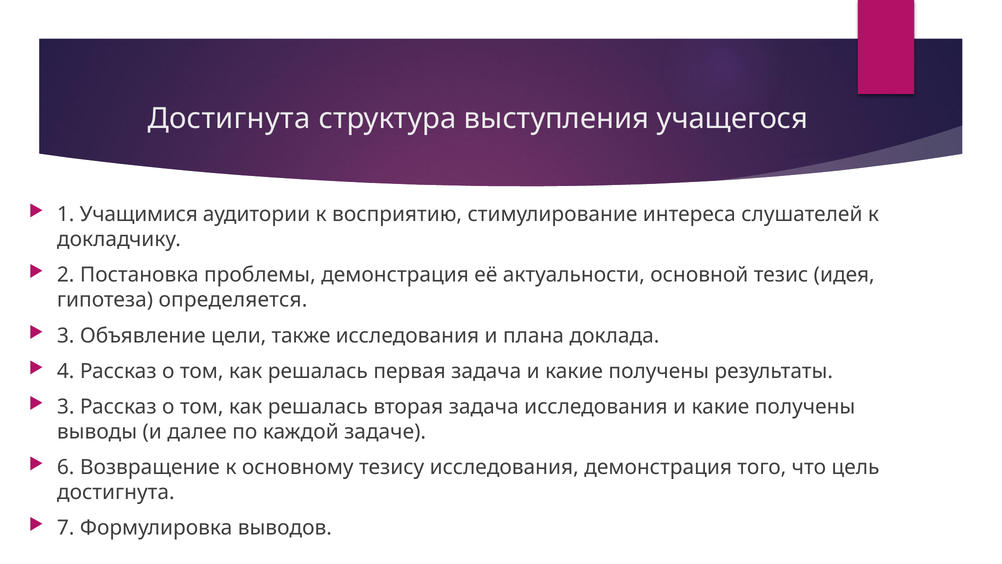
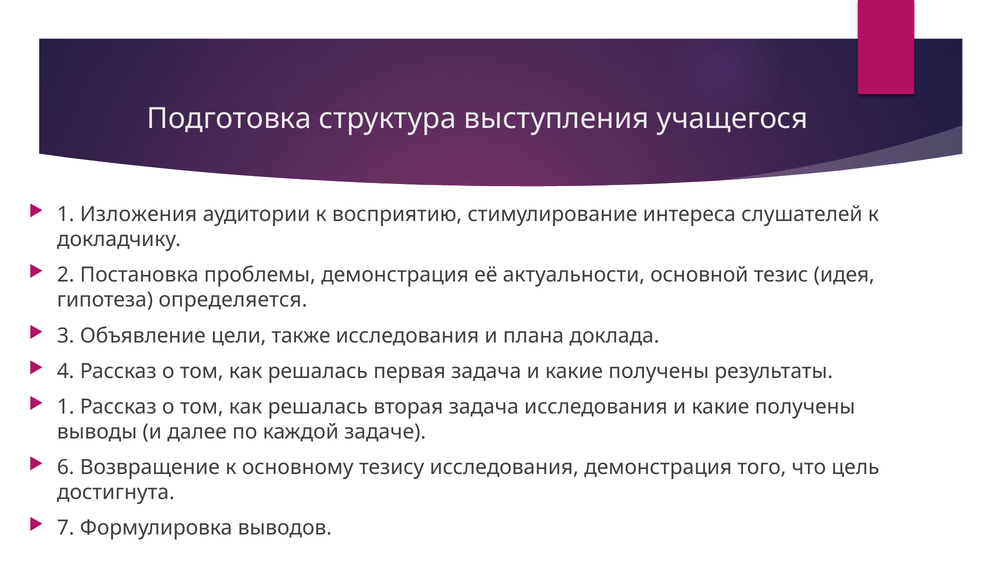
Достигнута at (229, 119): Достигнута -> Подготовка
Учащимися: Учащимися -> Изложения
3 at (66, 406): 3 -> 1
